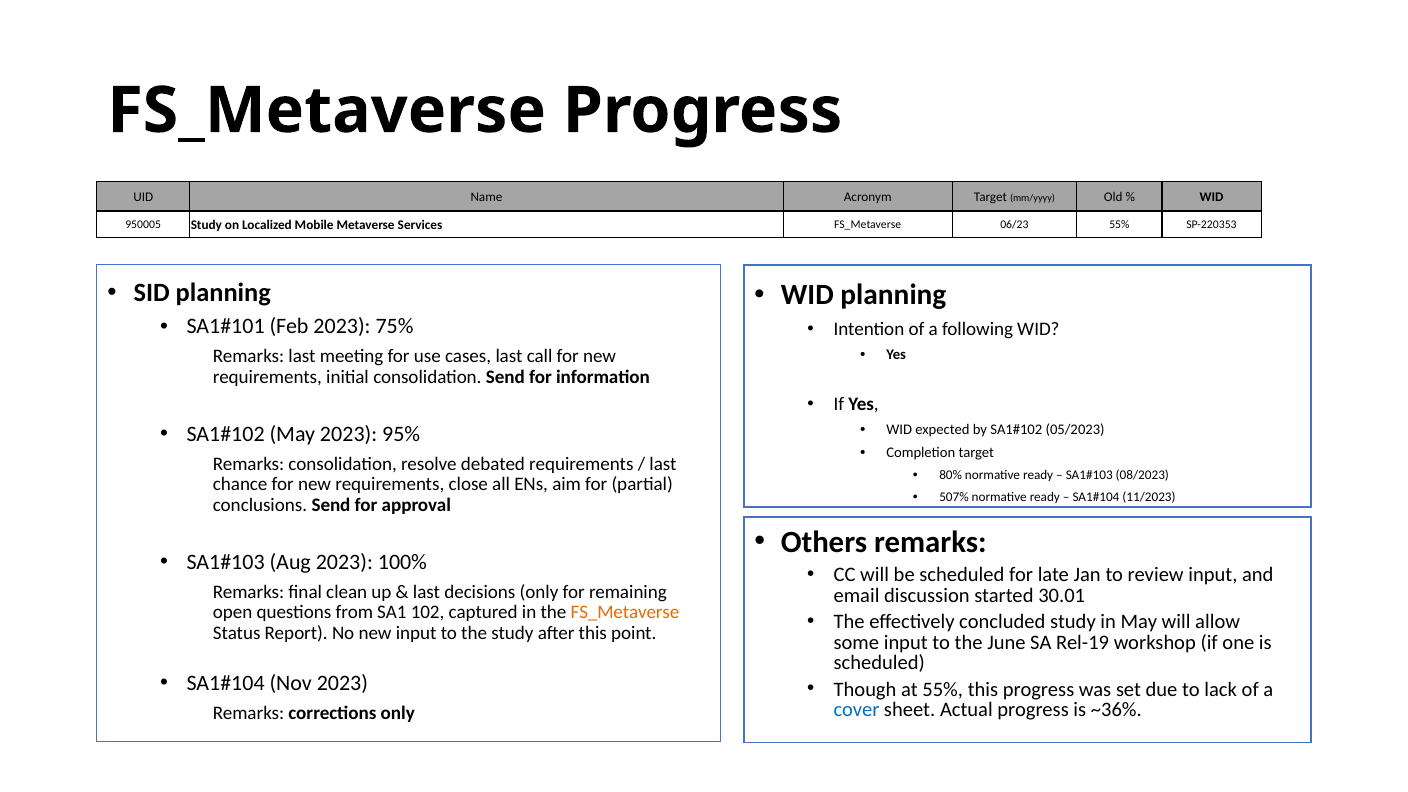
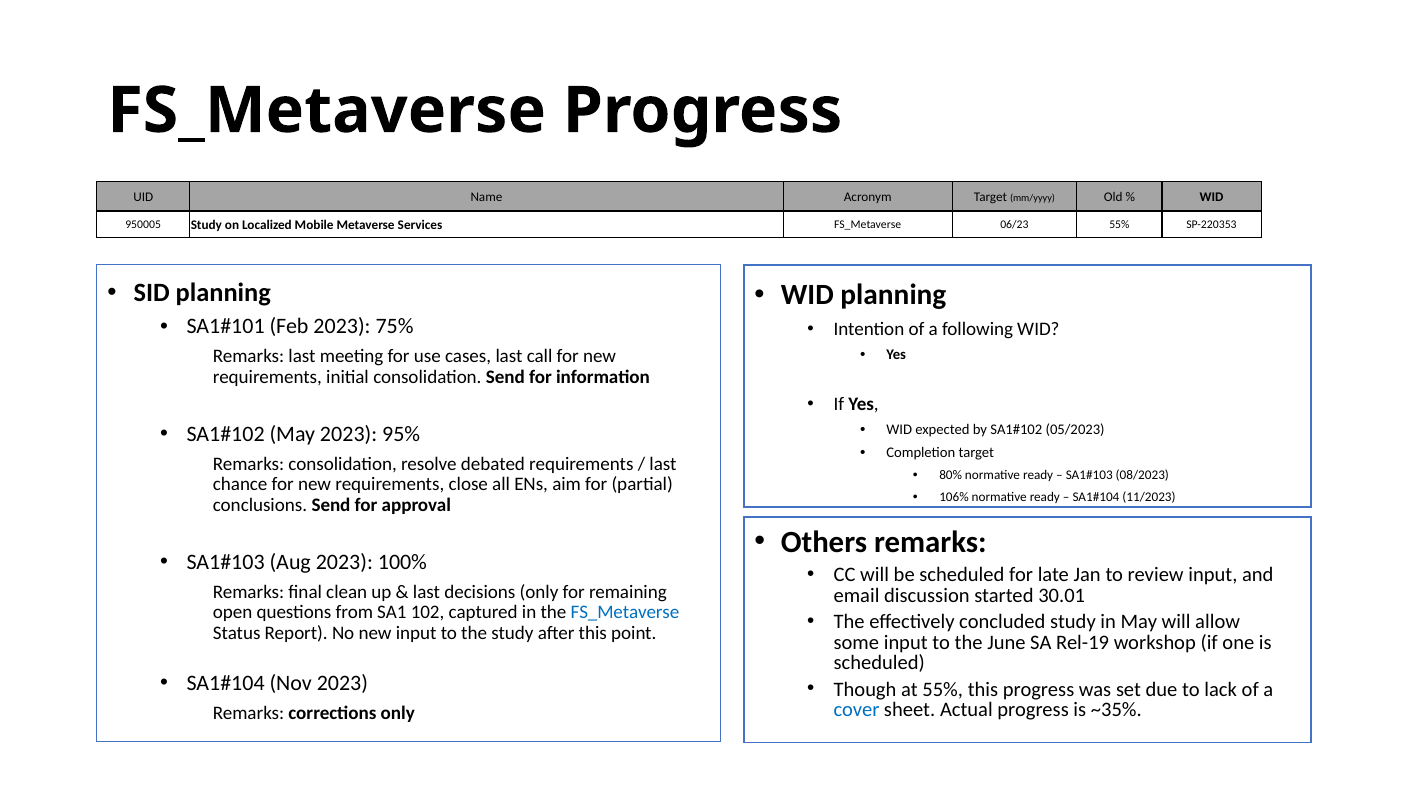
507%: 507% -> 106%
FS_Metaverse at (625, 612) colour: orange -> blue
~36%: ~36% -> ~35%
